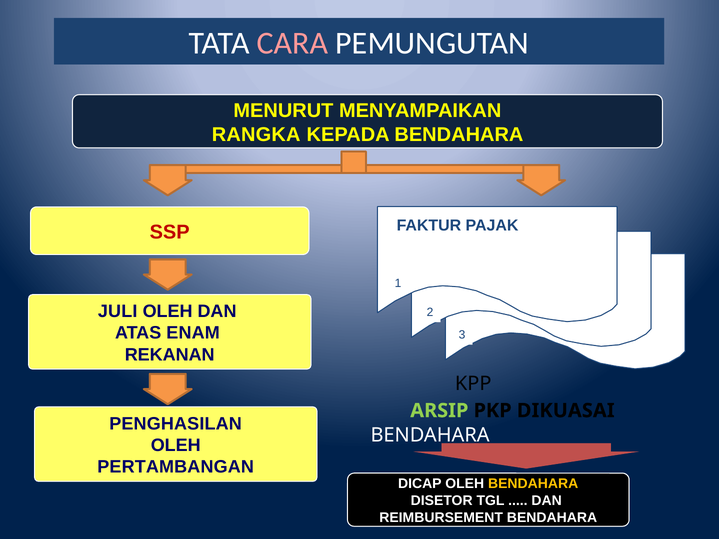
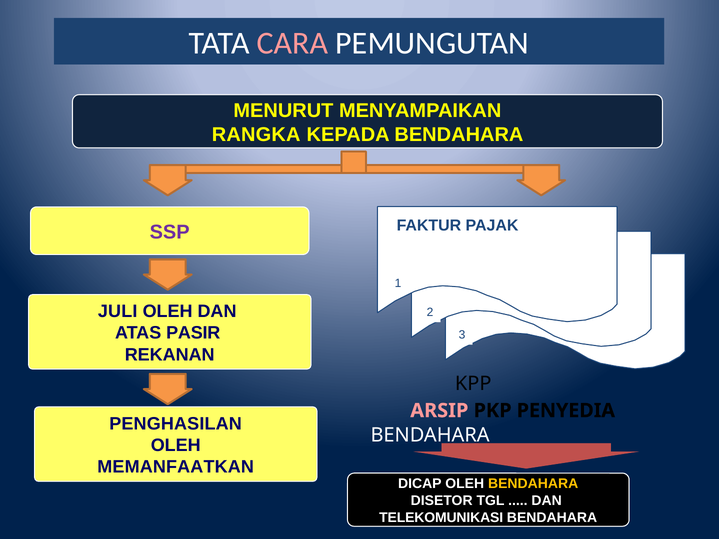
SSP colour: red -> purple
ENAM: ENAM -> PASIR
ARSIP colour: light green -> pink
DIKUASAI: DIKUASAI -> PENYEDIA
PERTAMBANGAN: PERTAMBANGAN -> MEMANFAATKAN
REIMBURSEMENT: REIMBURSEMENT -> TELEKOMUNIKASI
